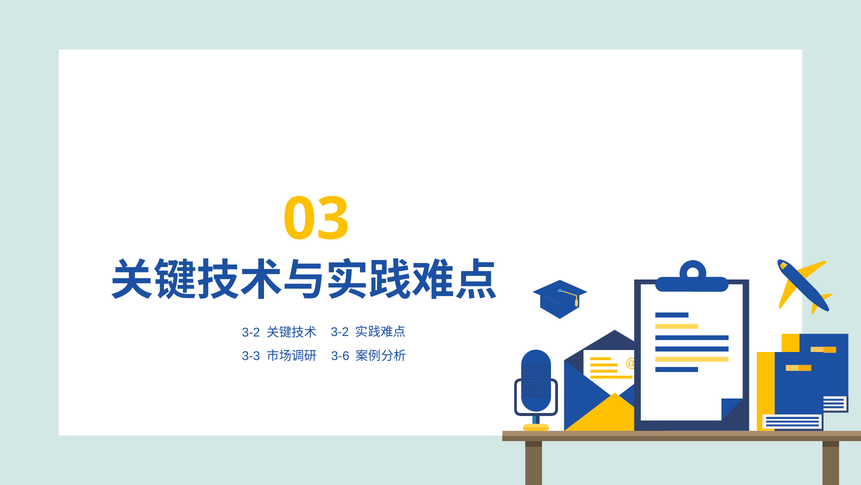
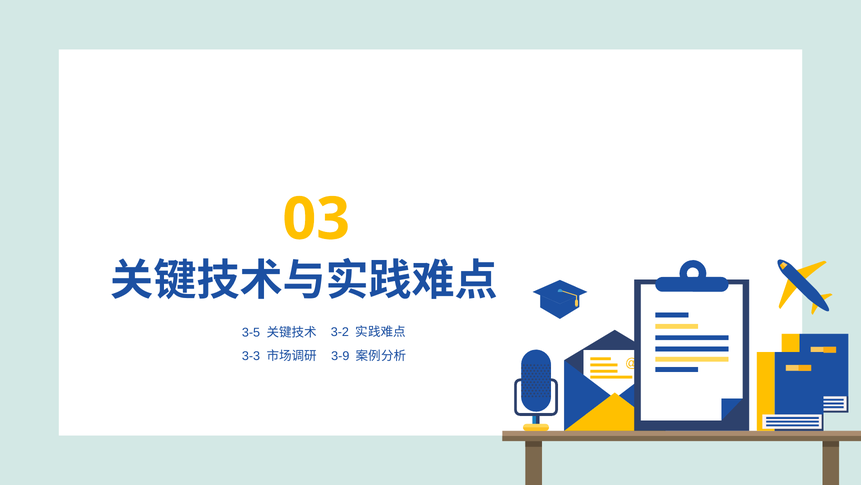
3-2 at (251, 332): 3-2 -> 3-5
3-6: 3-6 -> 3-9
